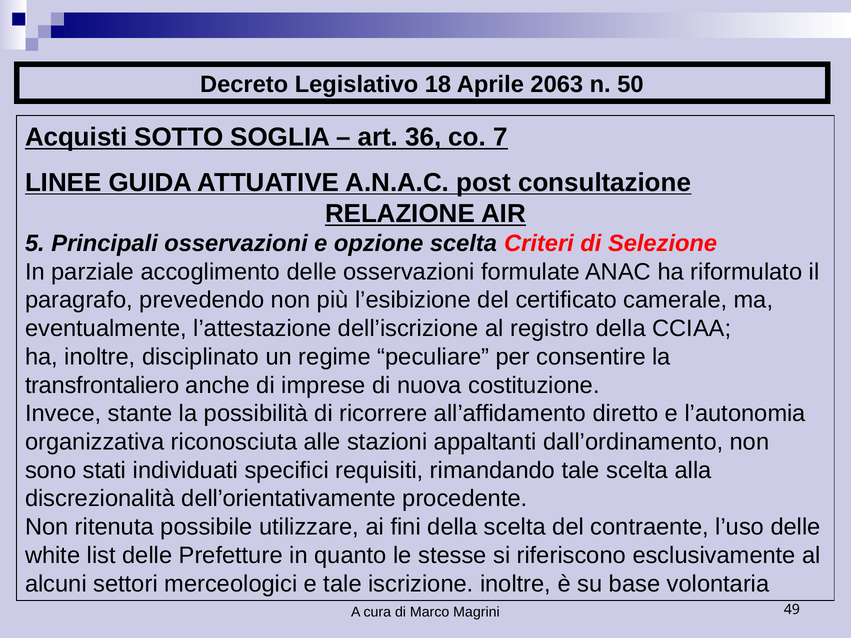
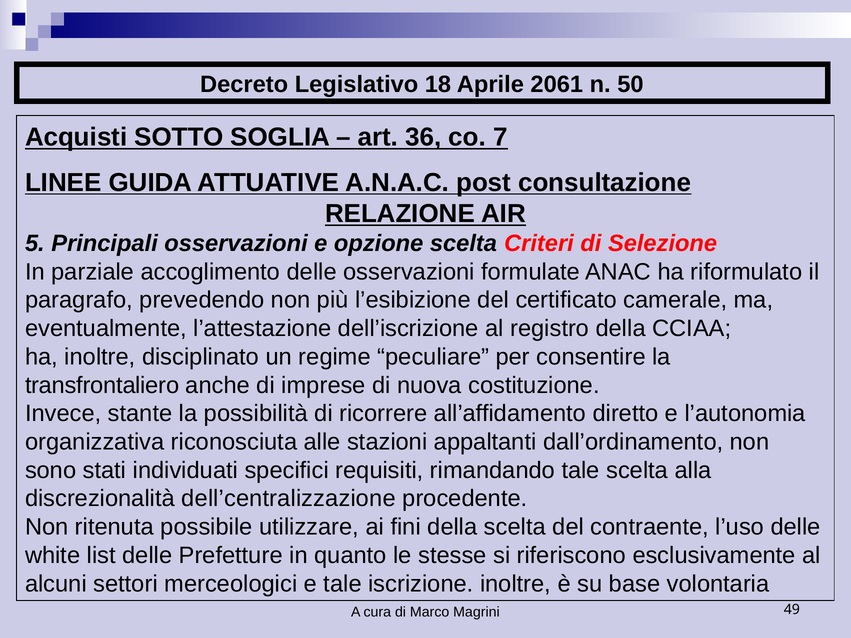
2063: 2063 -> 2061
dell’orientativamente: dell’orientativamente -> dell’centralizzazione
